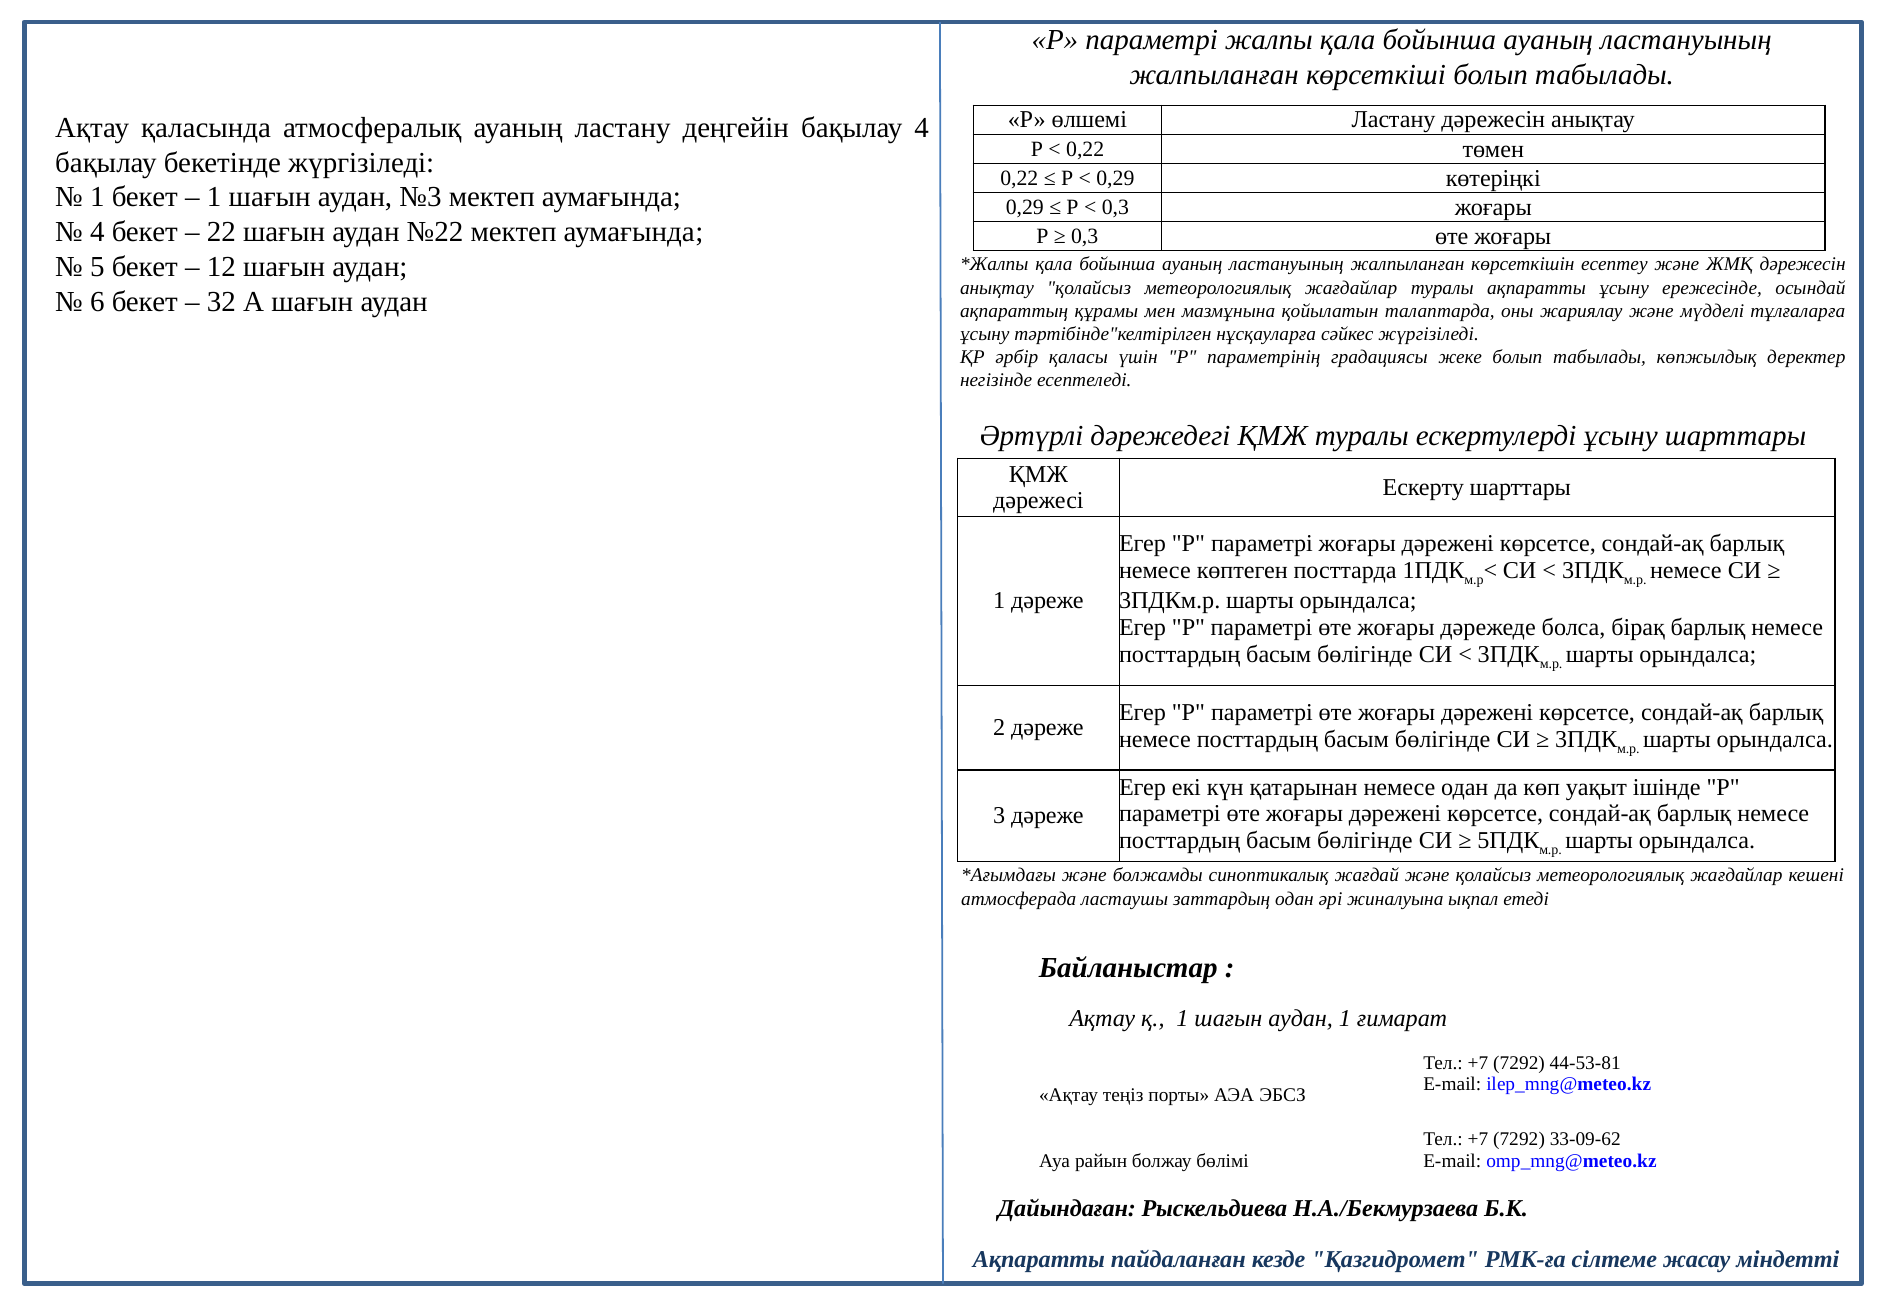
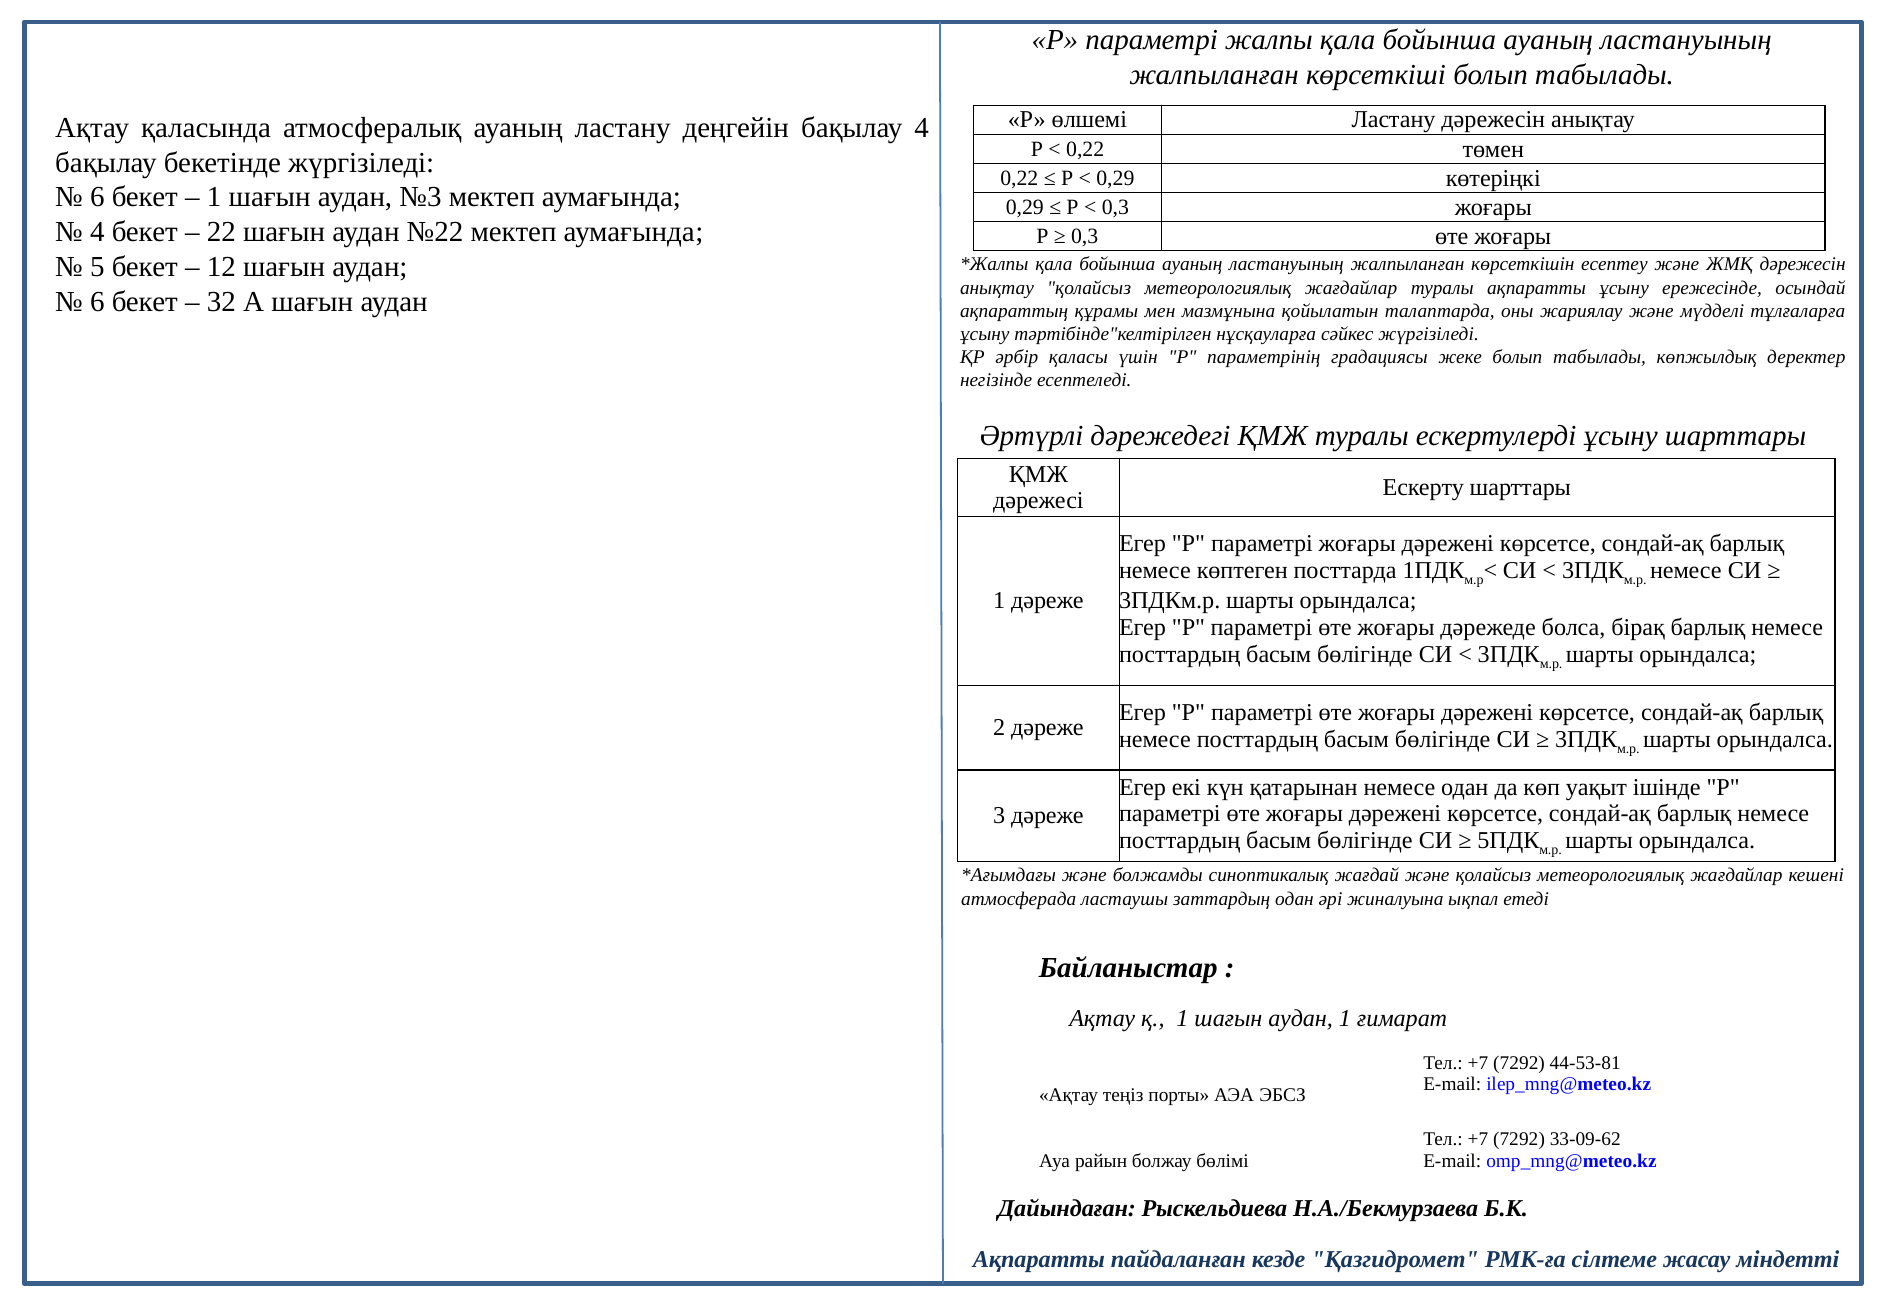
1 at (97, 197): 1 -> 6
